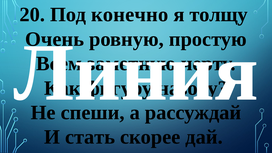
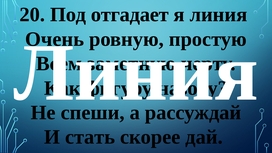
конечно: конечно -> отгадает
я толщу: толщу -> линия
